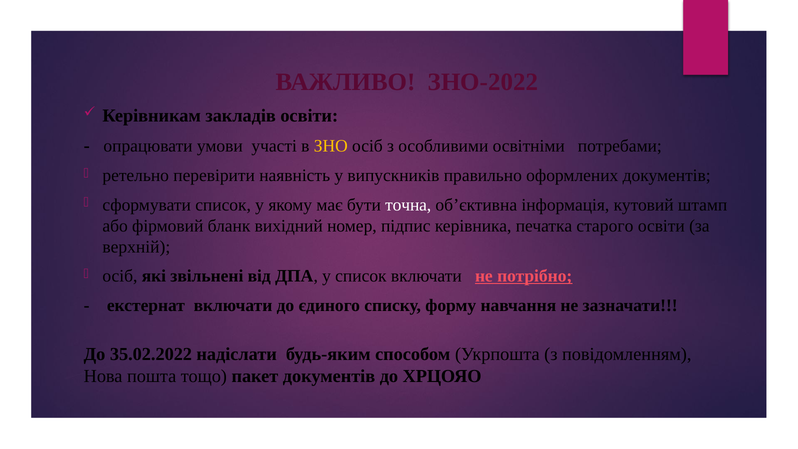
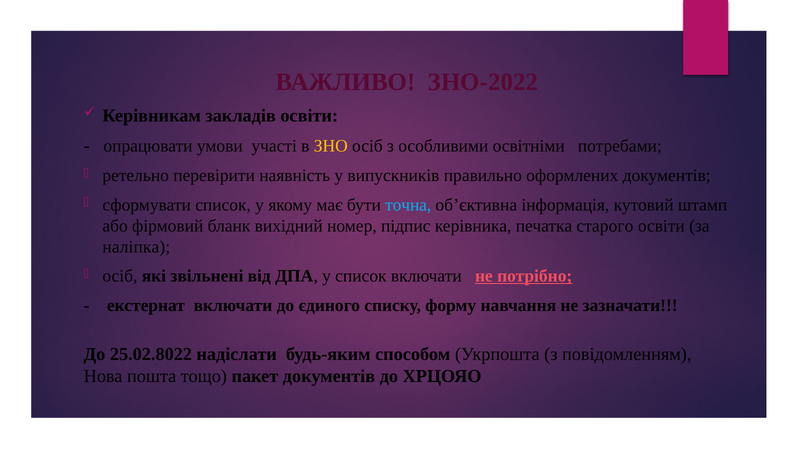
точна colour: white -> light blue
верхній: верхній -> наліпка
35.02.2022: 35.02.2022 -> 25.02.8022
